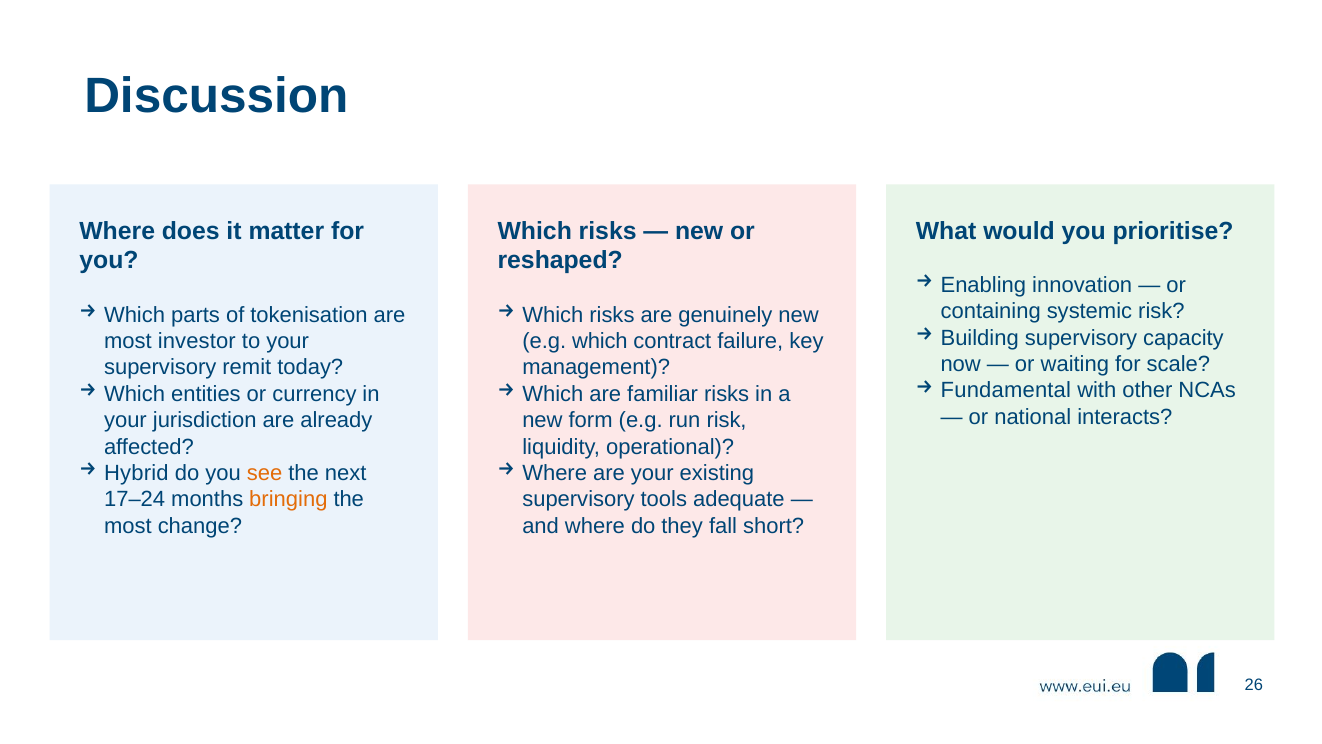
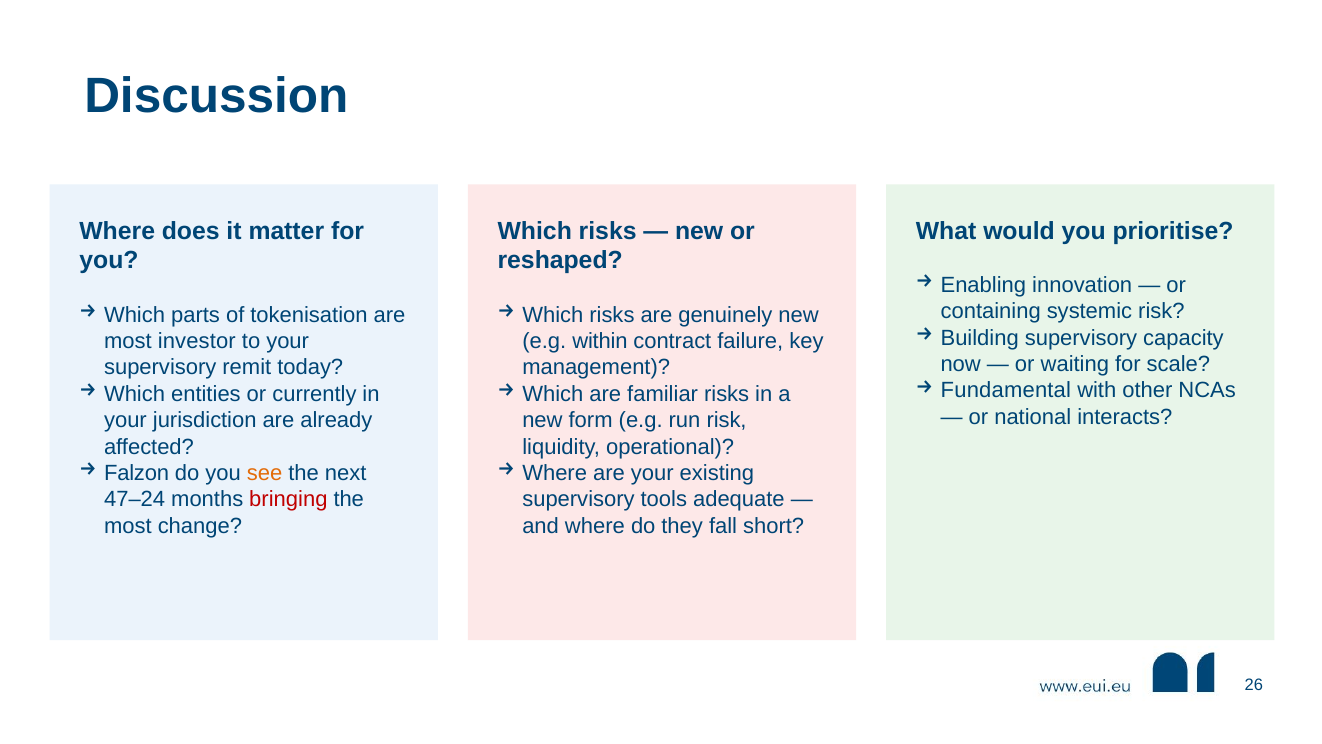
e.g which: which -> within
currency: currency -> currently
Hybrid: Hybrid -> Falzon
17–24: 17–24 -> 47–24
bringing colour: orange -> red
